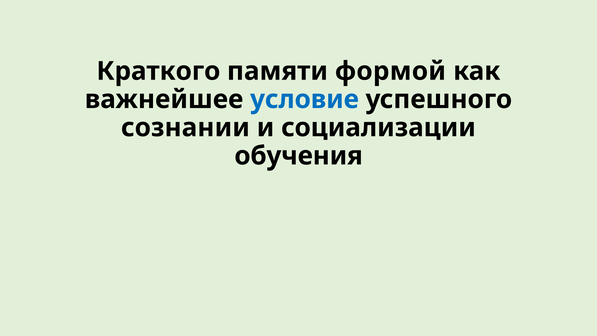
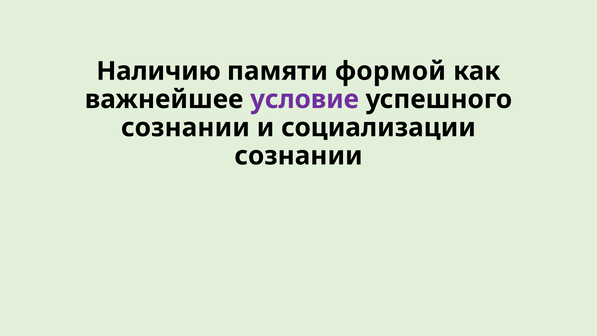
Краткого: Краткого -> Наличию
условие colour: blue -> purple
обучения at (299, 156): обучения -> сознании
